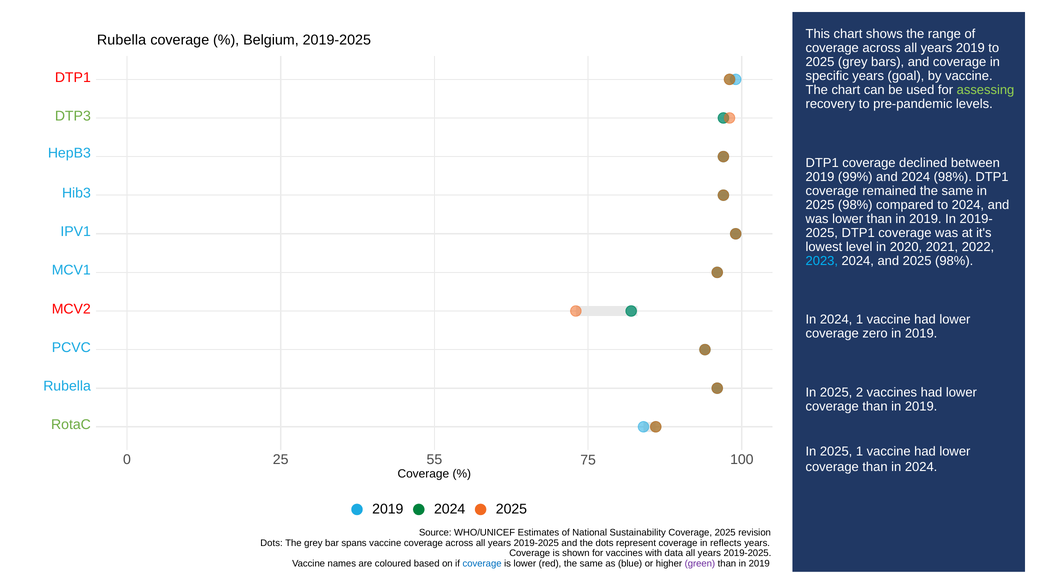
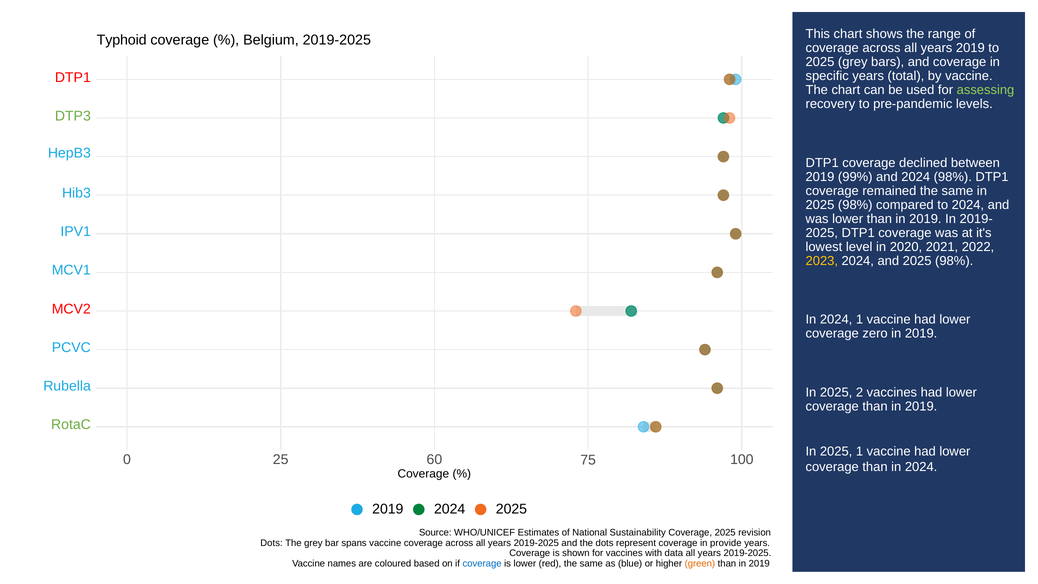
Rubella at (122, 40): Rubella -> Typhoid
goal: goal -> total
2023 colour: light blue -> yellow
55: 55 -> 60
reflects: reflects -> provide
green colour: purple -> orange
